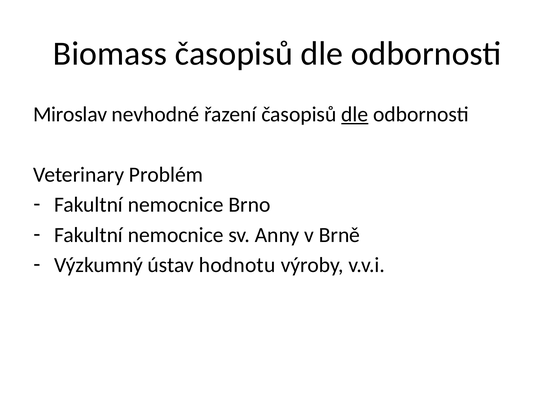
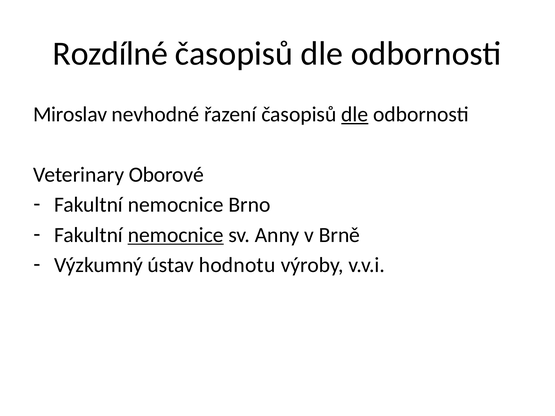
Biomass: Biomass -> Rozdílné
Problém: Problém -> Oborové
nemocnice at (176, 235) underline: none -> present
